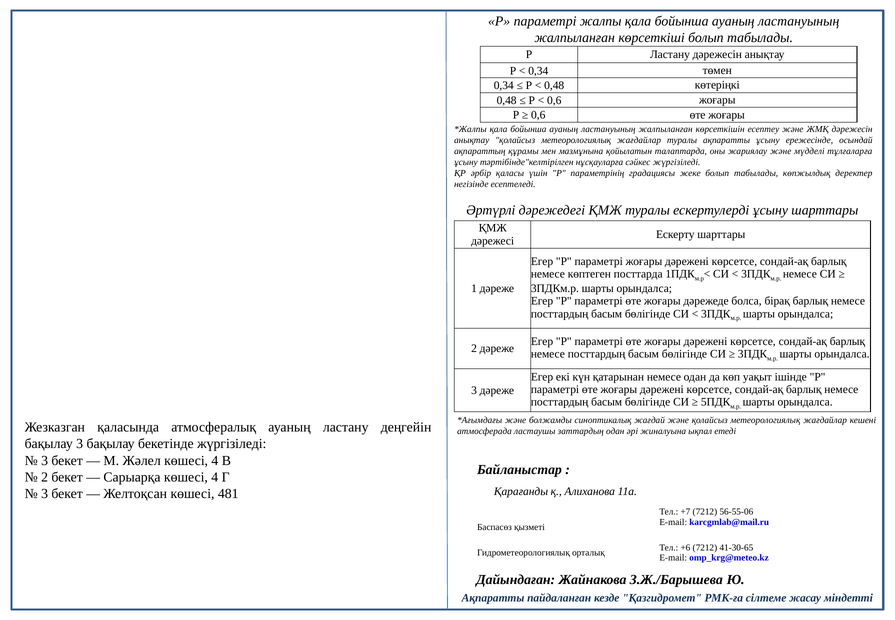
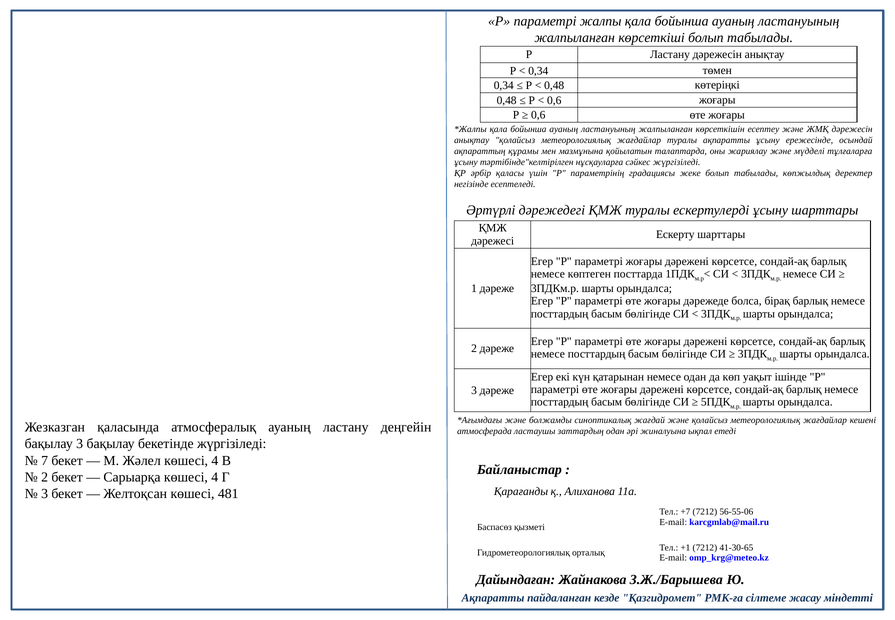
3 at (45, 460): 3 -> 7
+6: +6 -> +1
